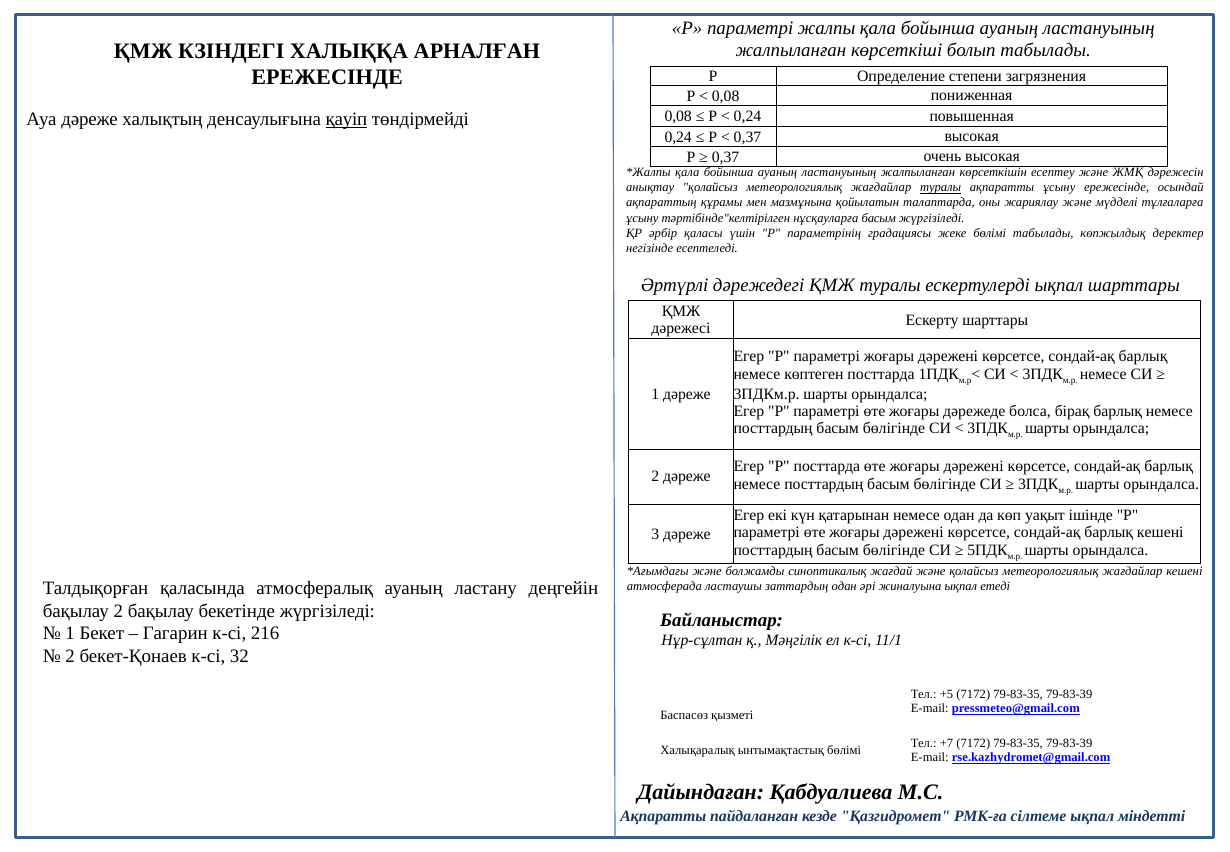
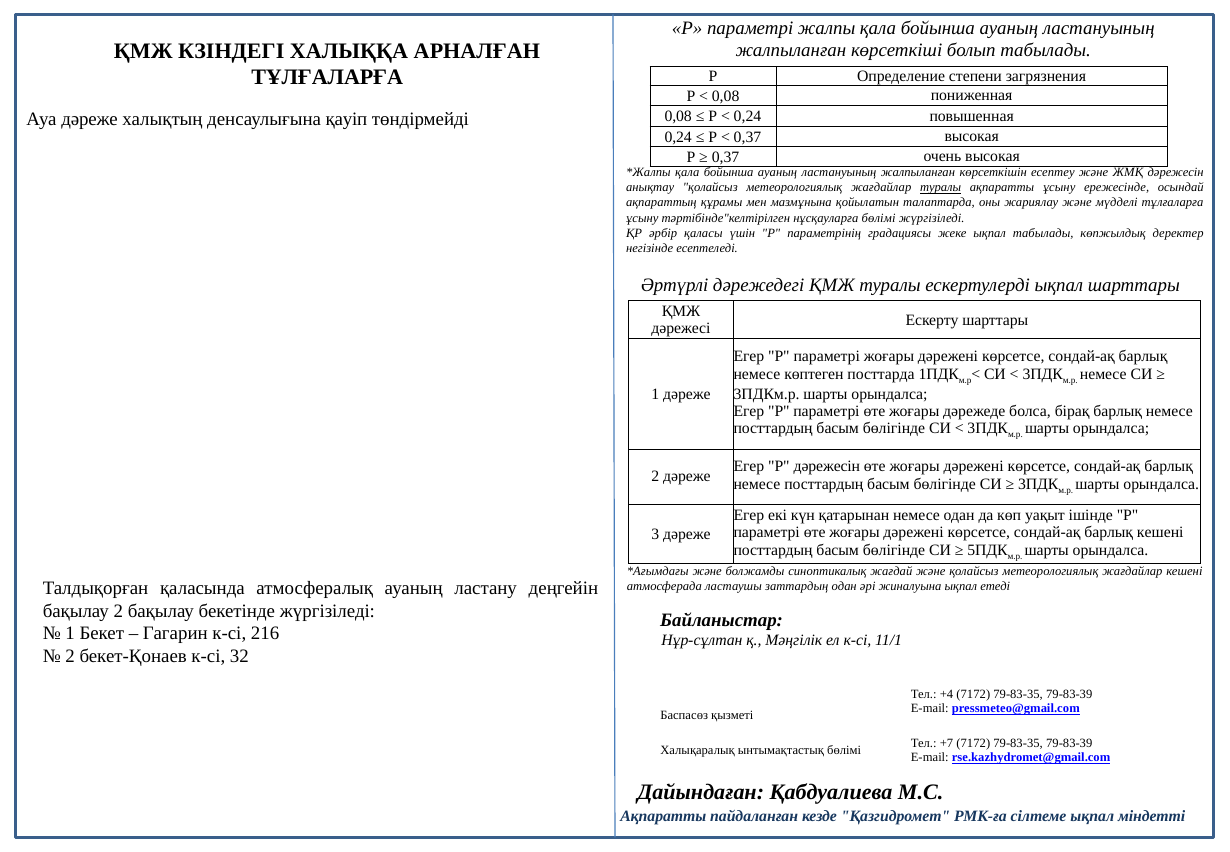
ЕРЕЖЕСІНДЕ at (327, 77): ЕРЕЖЕСІНДЕ -> ТҰЛҒАЛАРҒА
қауіп underline: present -> none
нұсқауларға басым: басым -> бөлімі
жеке бөлімі: бөлімі -> ықпал
Р посттарда: посттарда -> дәрежесін
+5: +5 -> +4
